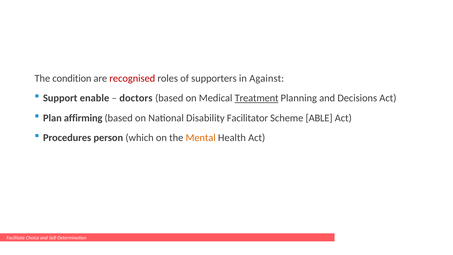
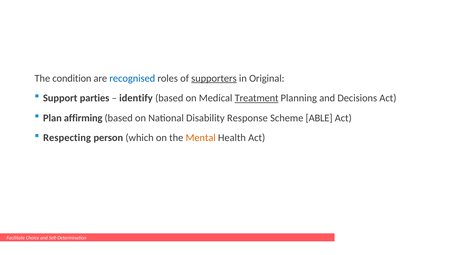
recognised colour: red -> blue
supporters underline: none -> present
Against: Against -> Original
enable: enable -> parties
doctors: doctors -> identify
Facilitator: Facilitator -> Response
Procedures: Procedures -> Respecting
